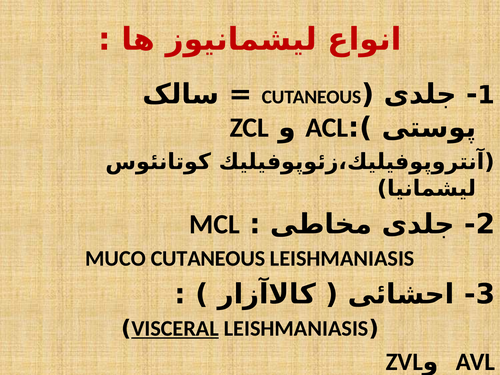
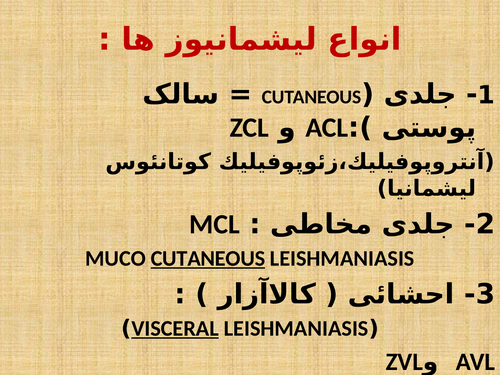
CUTANEOUS at (208, 259) underline: none -> present
